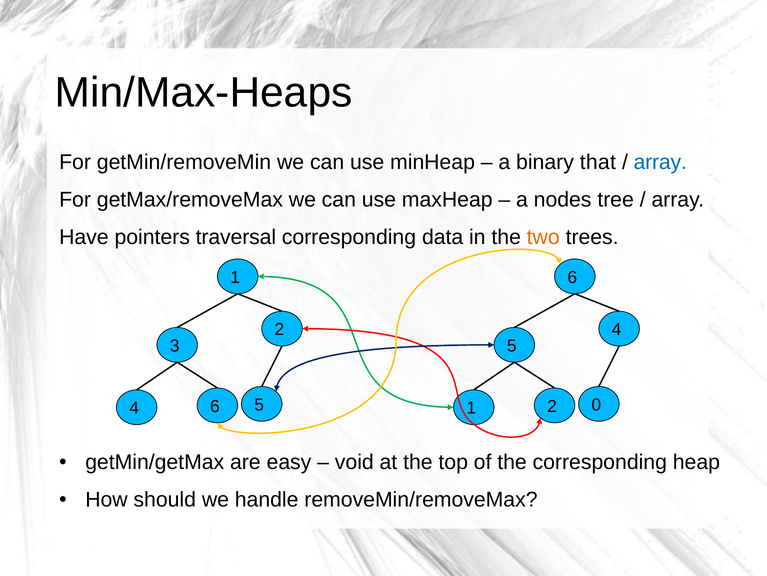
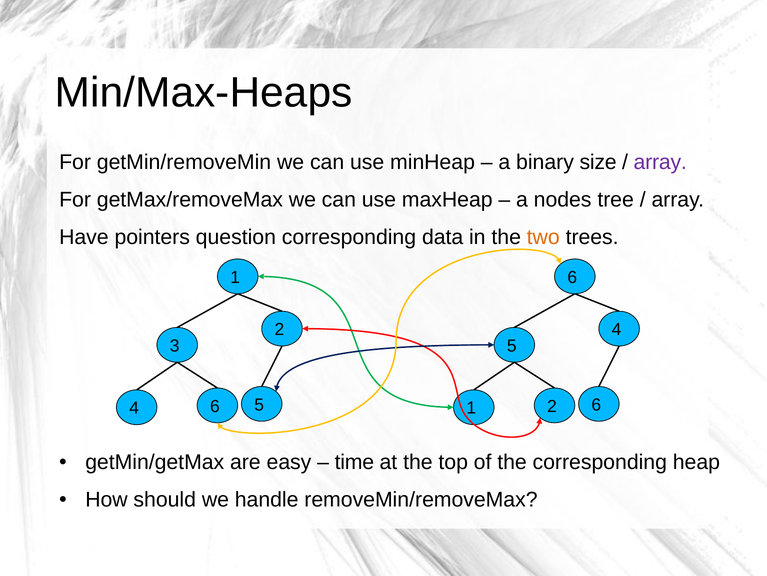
that: that -> size
array at (660, 162) colour: blue -> purple
traversal: traversal -> question
1 0: 0 -> 6
void: void -> time
